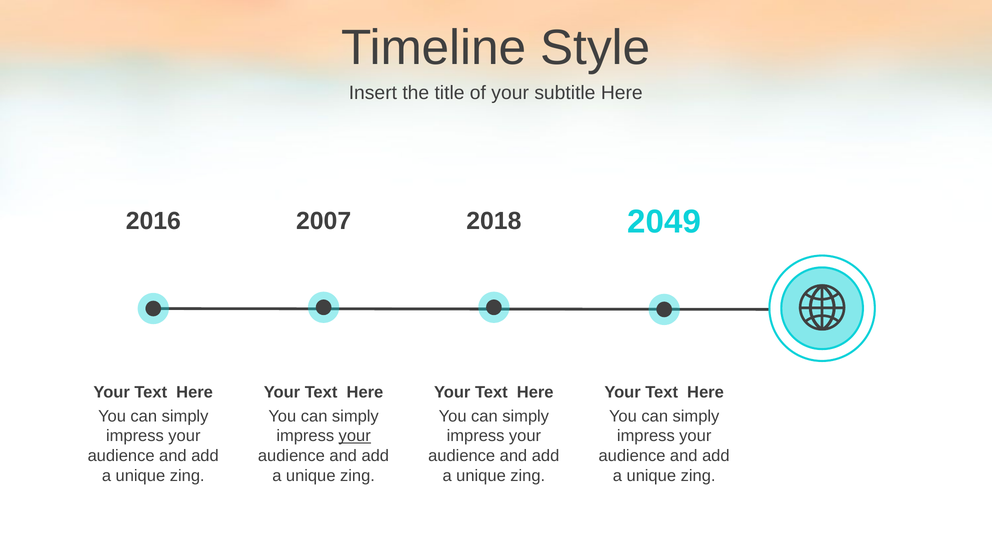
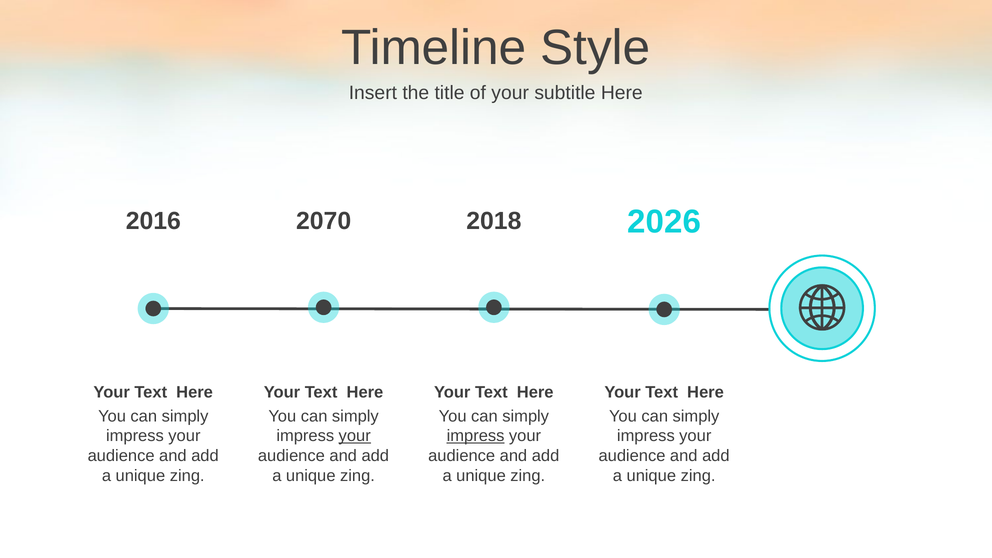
2049: 2049 -> 2026
2007: 2007 -> 2070
impress at (476, 436) underline: none -> present
